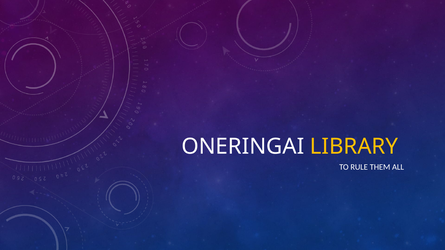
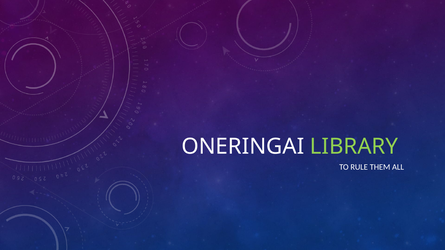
LIBRARY colour: yellow -> light green
